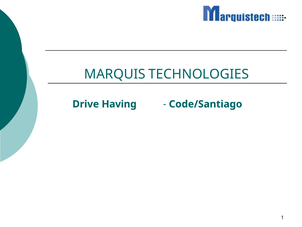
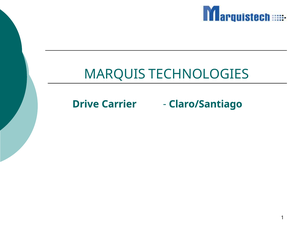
Having: Having -> Carrier
Code/Santiago: Code/Santiago -> Claro/Santiago
